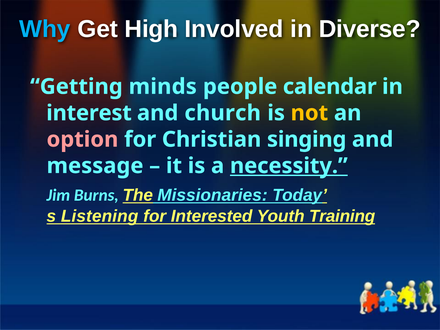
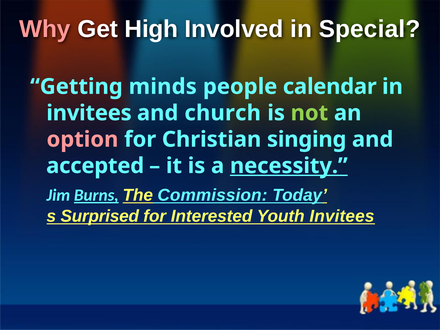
Why colour: light blue -> pink
Diverse: Diverse -> Special
interest at (89, 113): interest -> invitees
not colour: yellow -> light green
message: message -> accepted
Burns underline: none -> present
Missionaries: Missionaries -> Commission
Listening: Listening -> Surprised
Youth Training: Training -> Invitees
